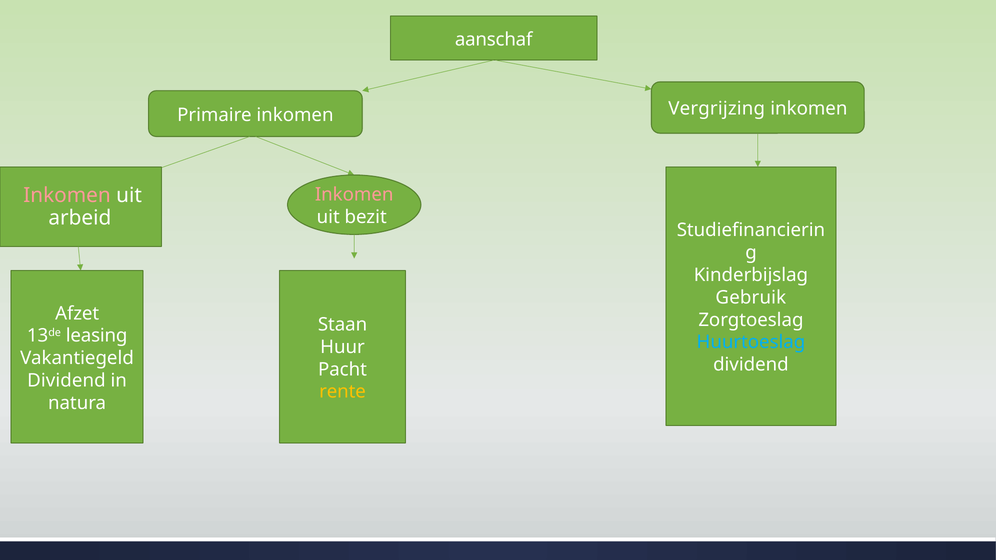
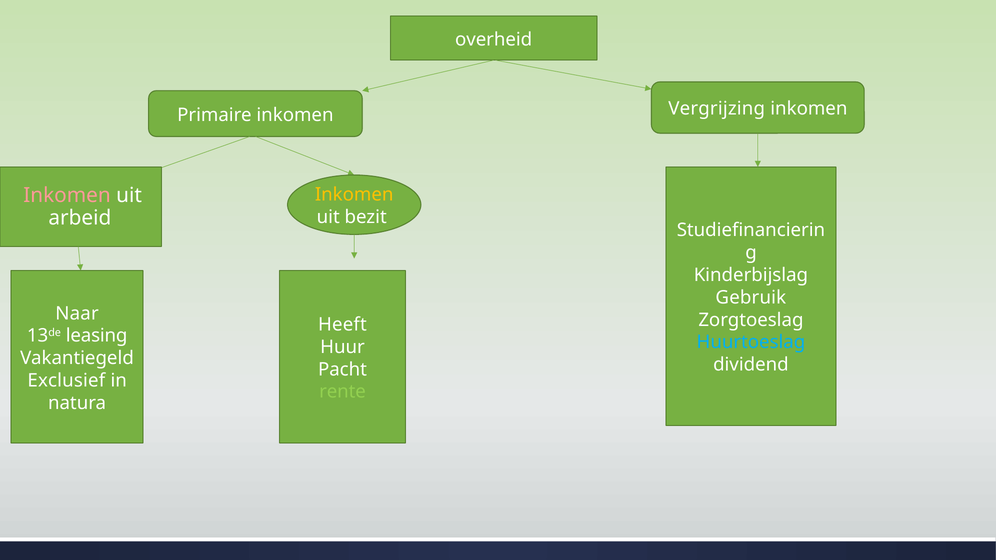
aanschaf: aanschaf -> overheid
Inkomen at (354, 195) colour: pink -> yellow
Afzet: Afzet -> Naar
Staan: Staan -> Heeft
Dividend at (66, 381): Dividend -> Exclusief
rente colour: yellow -> light green
